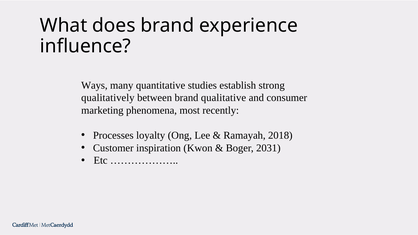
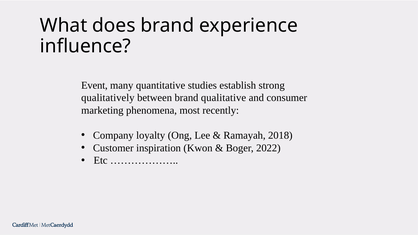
Ways: Ways -> Event
Processes: Processes -> Company
2031: 2031 -> 2022
